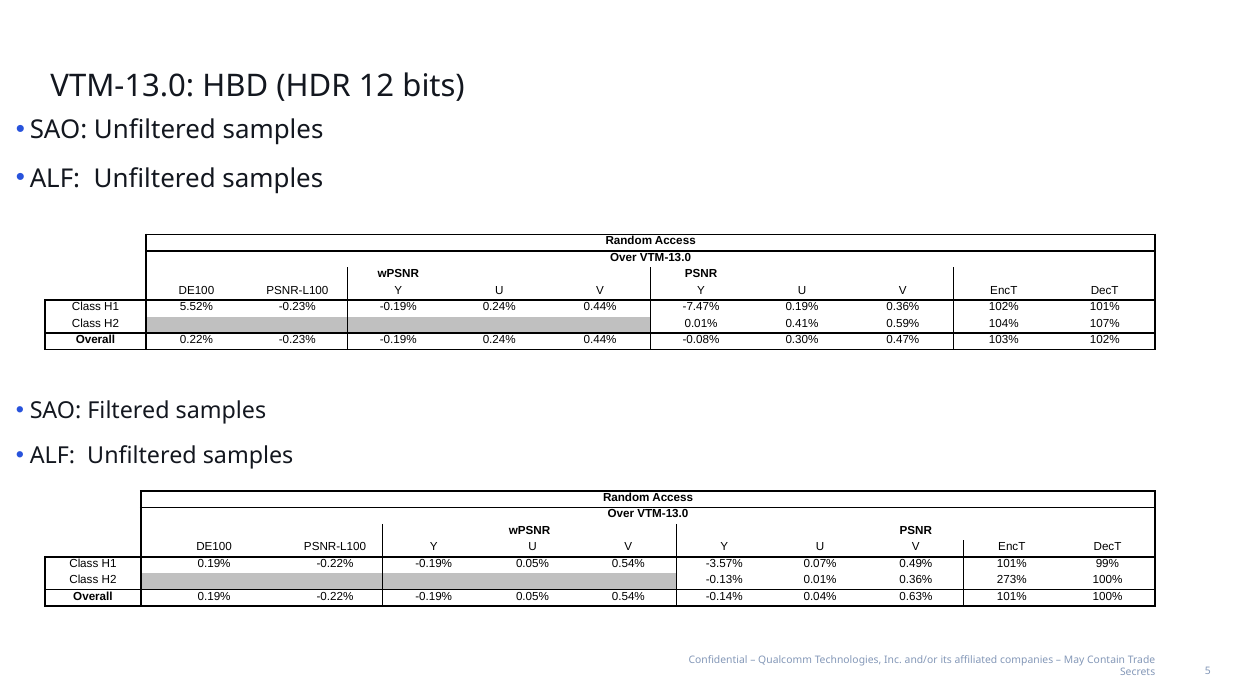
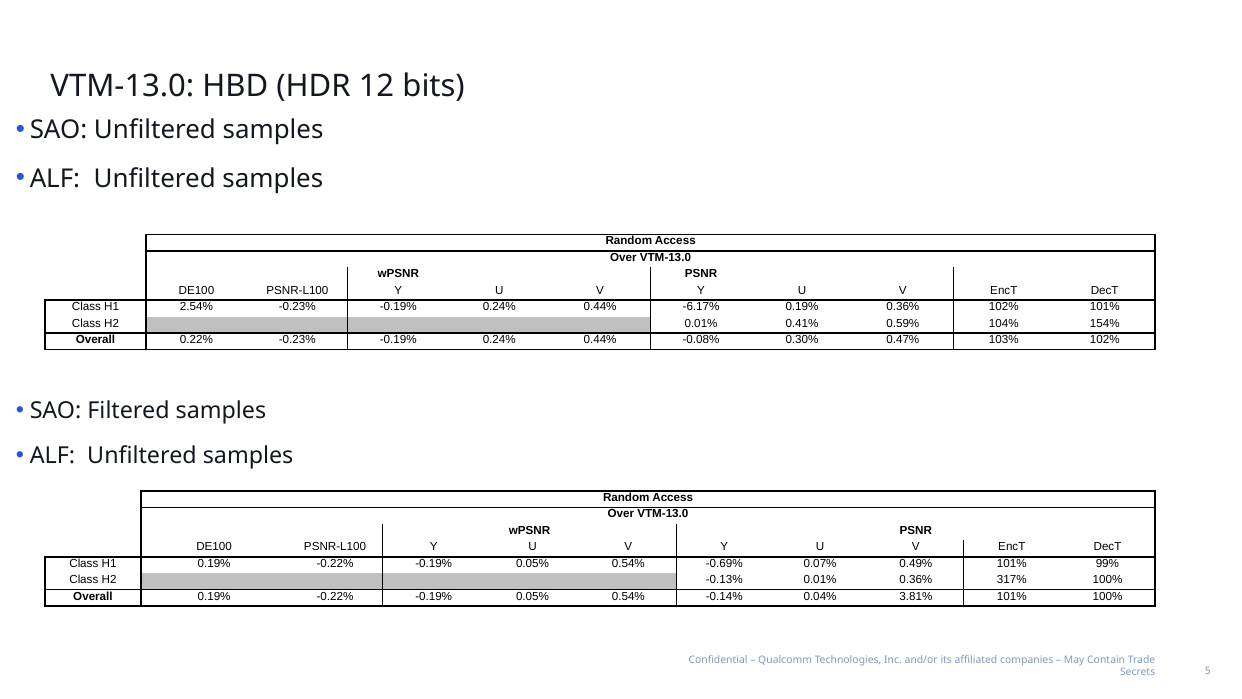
5.52%: 5.52% -> 2.54%
-7.47%: -7.47% -> -6.17%
107%: 107% -> 154%
-3.57%: -3.57% -> -0.69%
273%: 273% -> 317%
0.63%: 0.63% -> 3.81%
